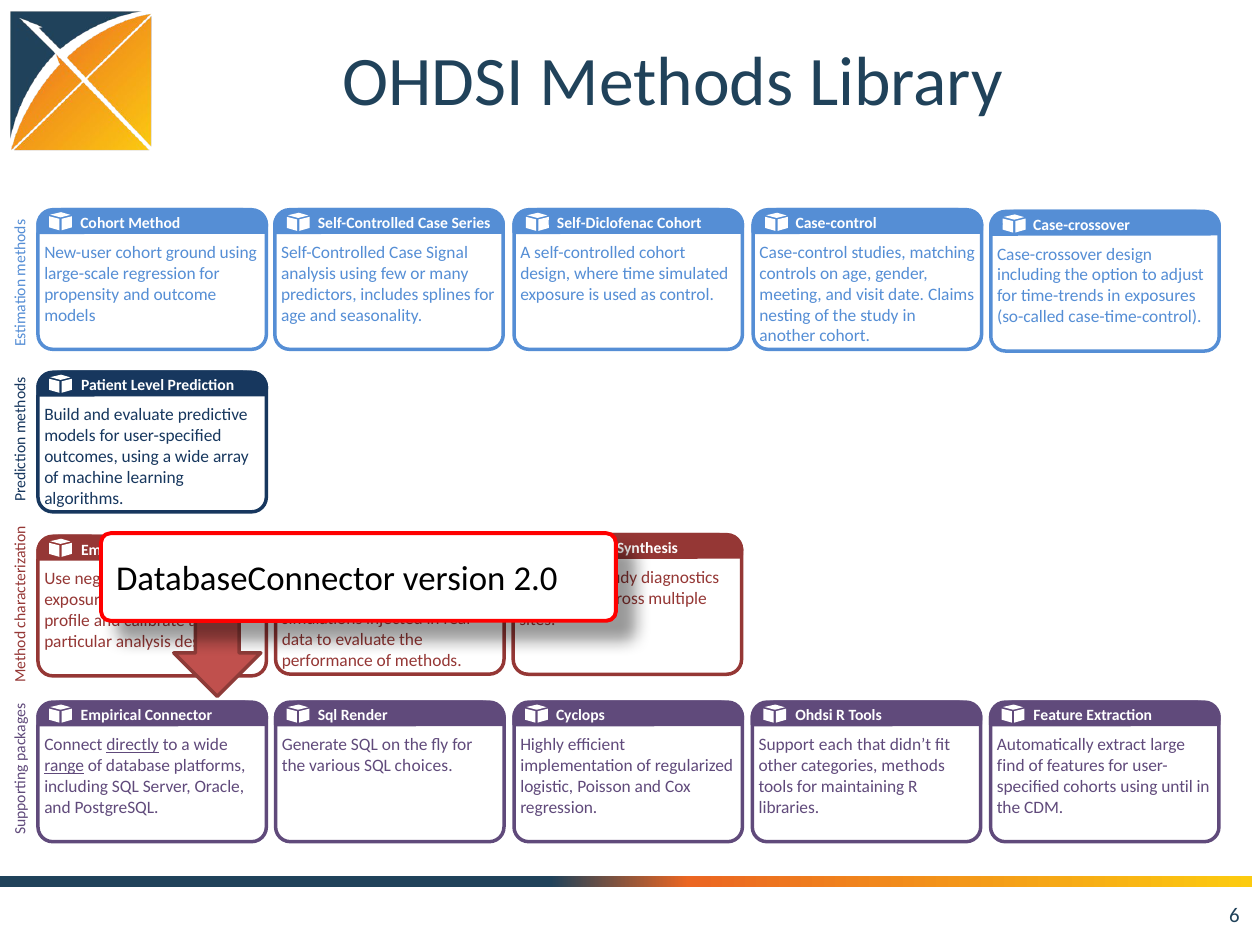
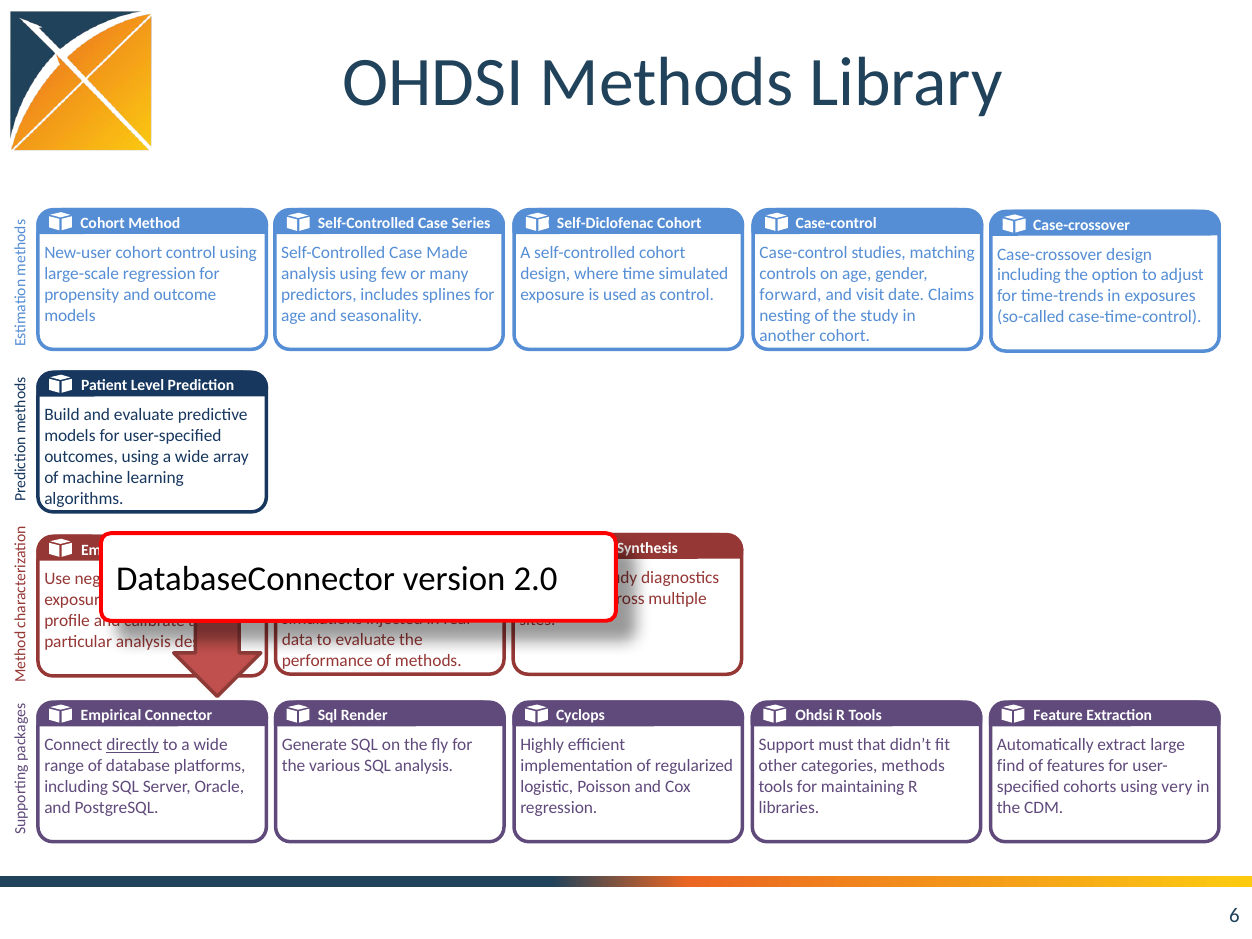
cohort ground: ground -> control
Signal: Signal -> Made
meeting: meeting -> forward
each: each -> must
range underline: present -> none
choices at (424, 766): choices -> analysis
until: until -> very
